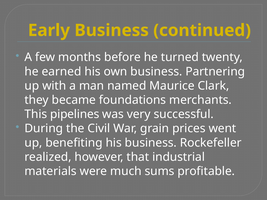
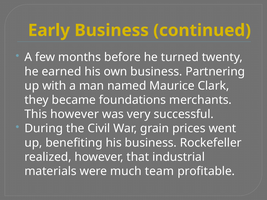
This pipelines: pipelines -> however
sums: sums -> team
